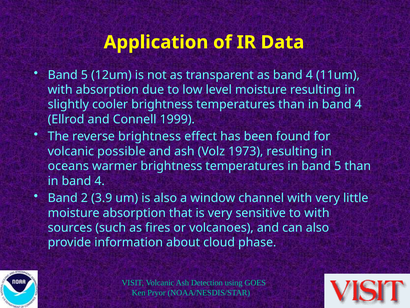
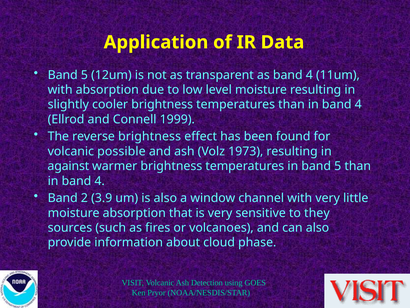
oceans: oceans -> against
to with: with -> they
